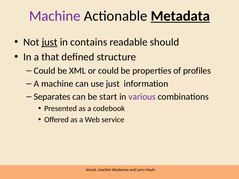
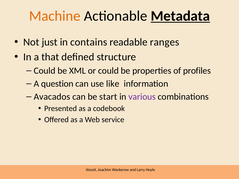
Machine at (55, 16) colour: purple -> orange
just at (50, 42) underline: present -> none
should: should -> ranges
A machine: machine -> question
use just: just -> like
Separates: Separates -> Avacados
